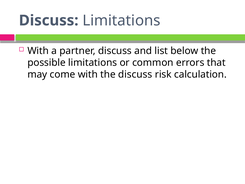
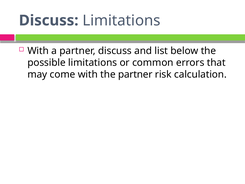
the discuss: discuss -> partner
